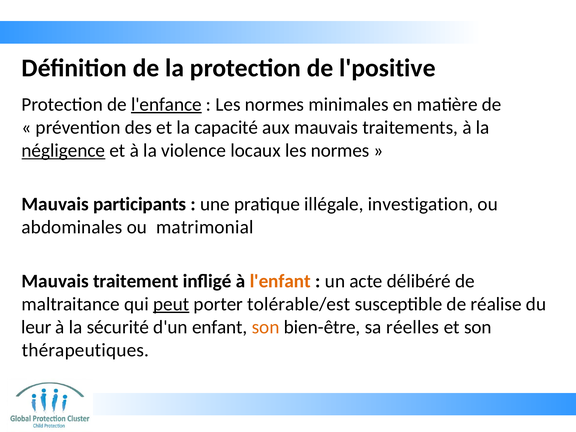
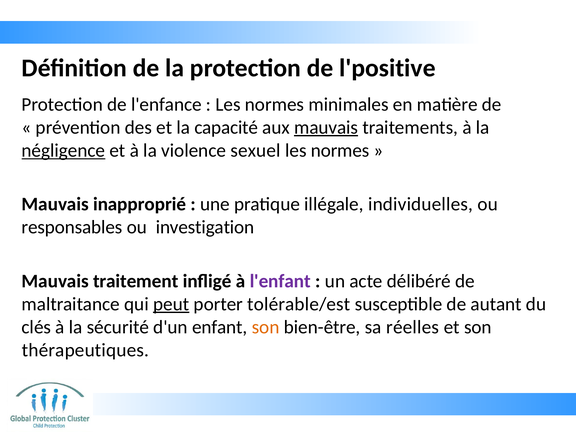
l'enfance underline: present -> none
mauvais at (326, 127) underline: none -> present
locaux: locaux -> sexuel
participants: participants -> inapproprié
investigation: investigation -> individuelles
abdominales: abdominales -> responsables
matrimonial: matrimonial -> investigation
l'enfant colour: orange -> purple
réalise: réalise -> autant
leur: leur -> clés
